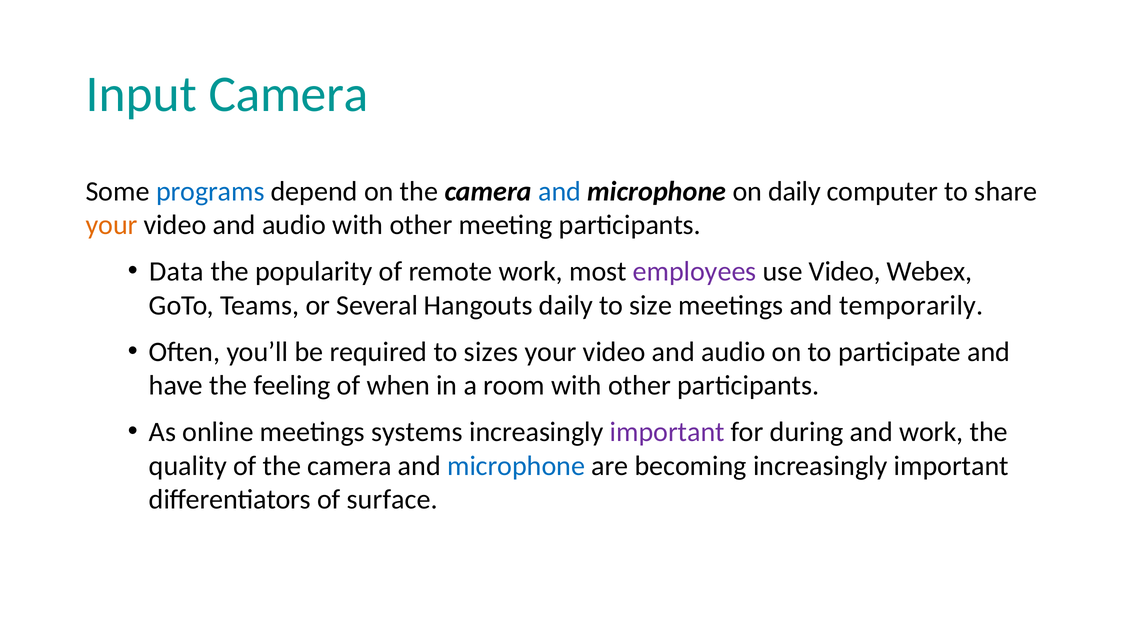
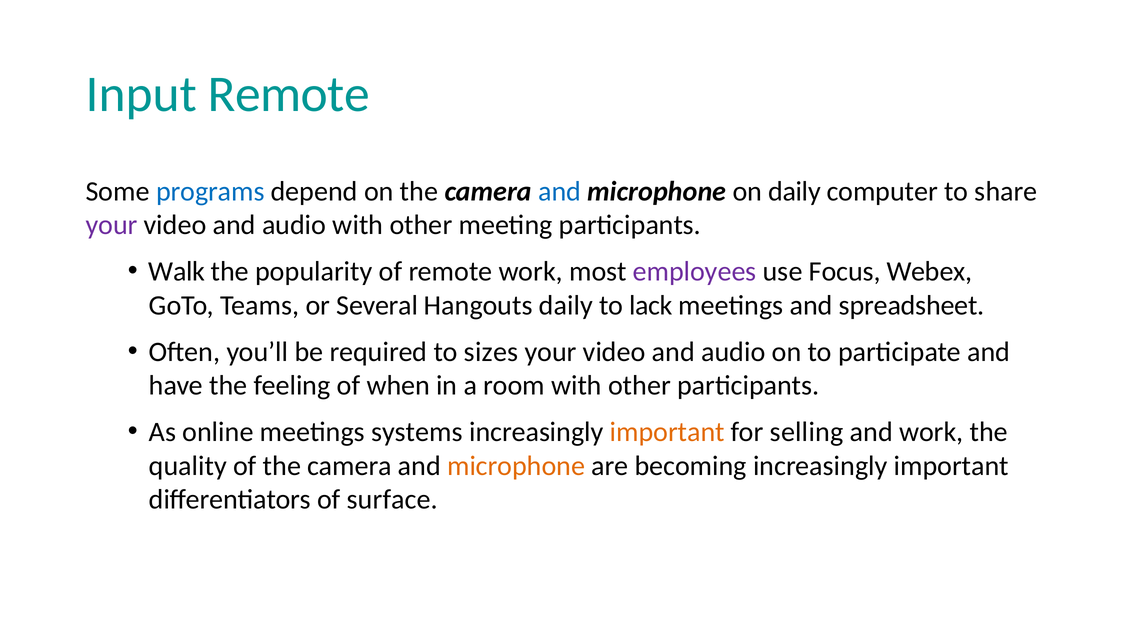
Input Camera: Camera -> Remote
your at (112, 225) colour: orange -> purple
Data: Data -> Walk
use Video: Video -> Focus
size: size -> lack
temporarily: temporarily -> spreadsheet
important at (667, 432) colour: purple -> orange
during: during -> selling
microphone at (516, 466) colour: blue -> orange
